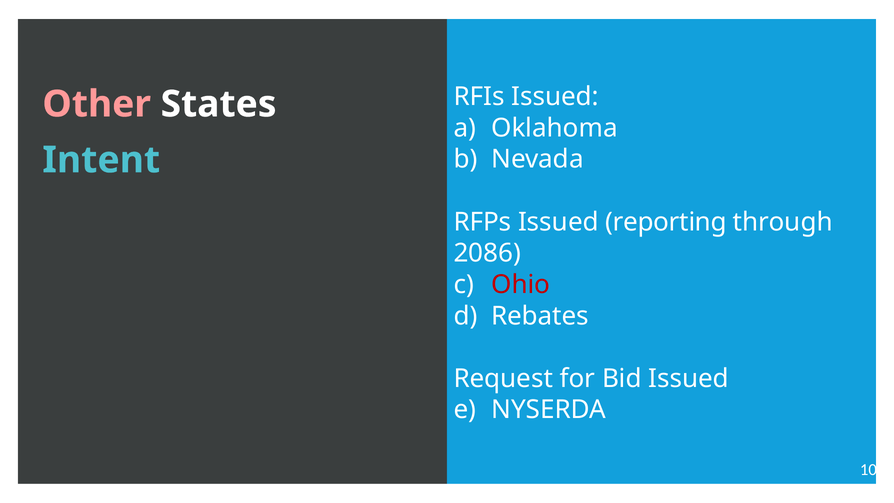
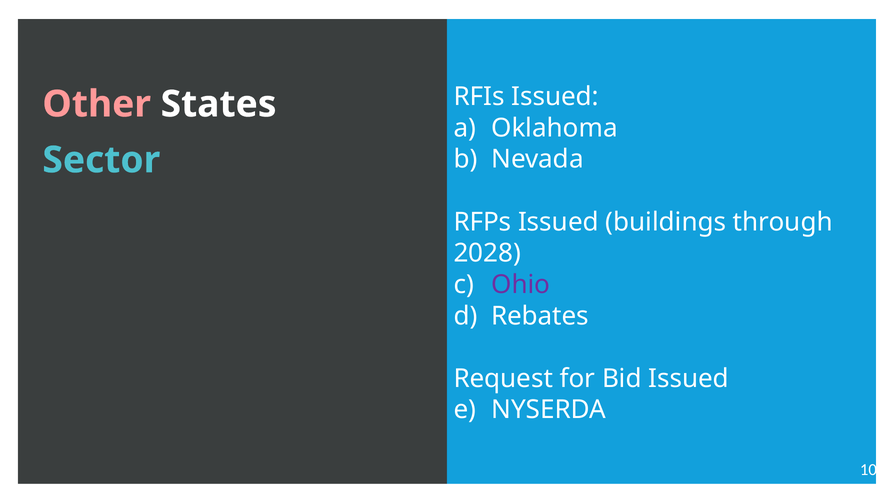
Intent: Intent -> Sector
reporting: reporting -> buildings
2086: 2086 -> 2028
Ohio colour: red -> purple
